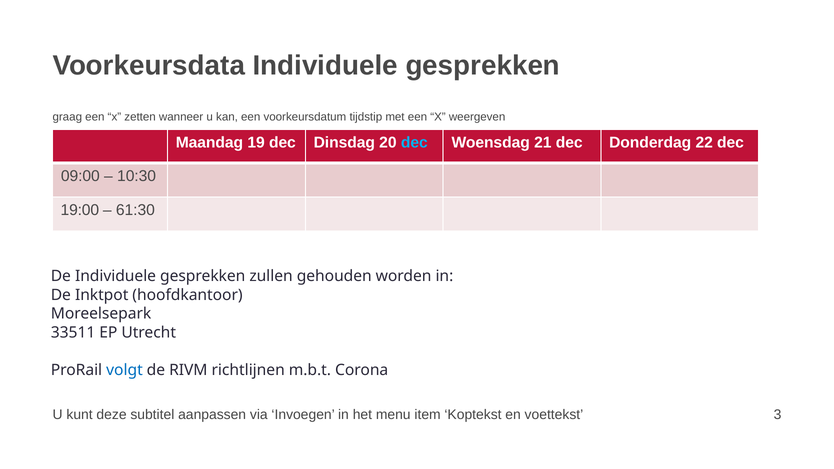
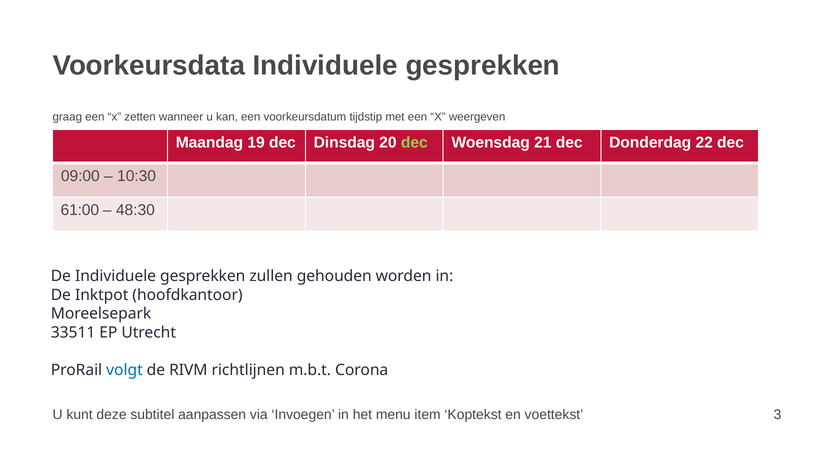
dec at (414, 142) colour: light blue -> light green
19:00: 19:00 -> 61:00
61:30: 61:30 -> 48:30
